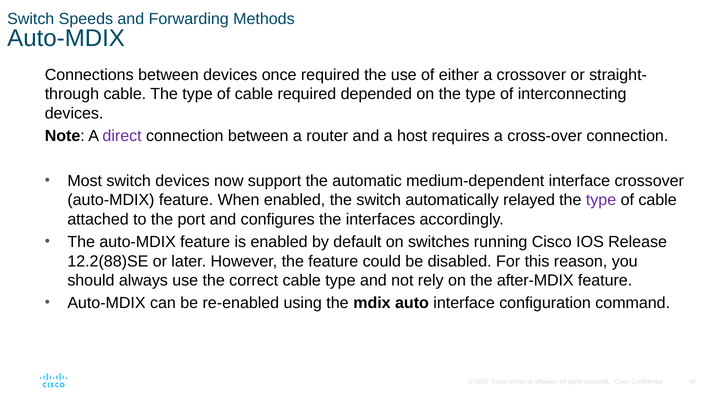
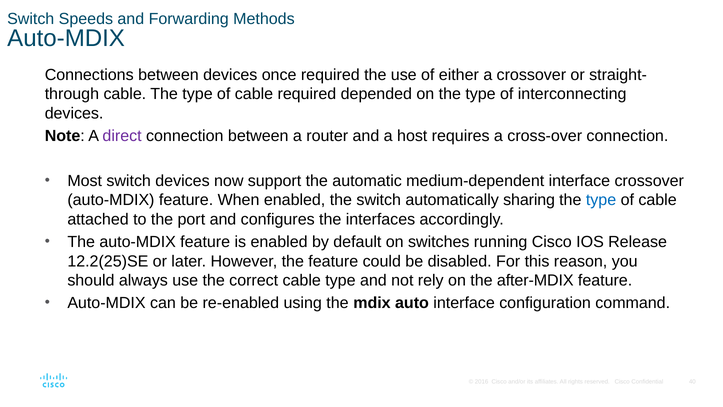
relayed: relayed -> sharing
type at (601, 200) colour: purple -> blue
12.2(88)SE: 12.2(88)SE -> 12.2(25)SE
